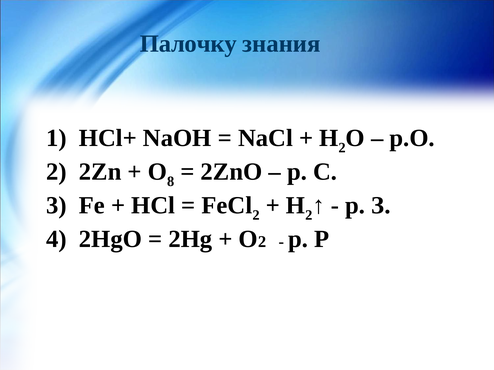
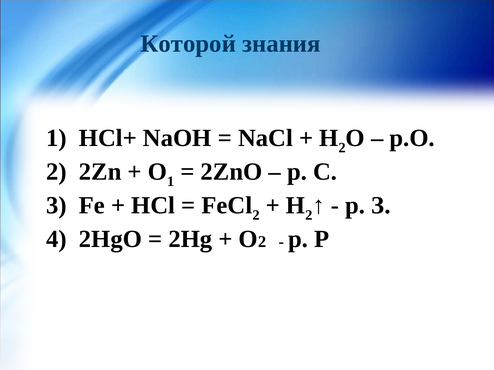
Палочку: Палочку -> Которой
8 at (171, 182): 8 -> 1
